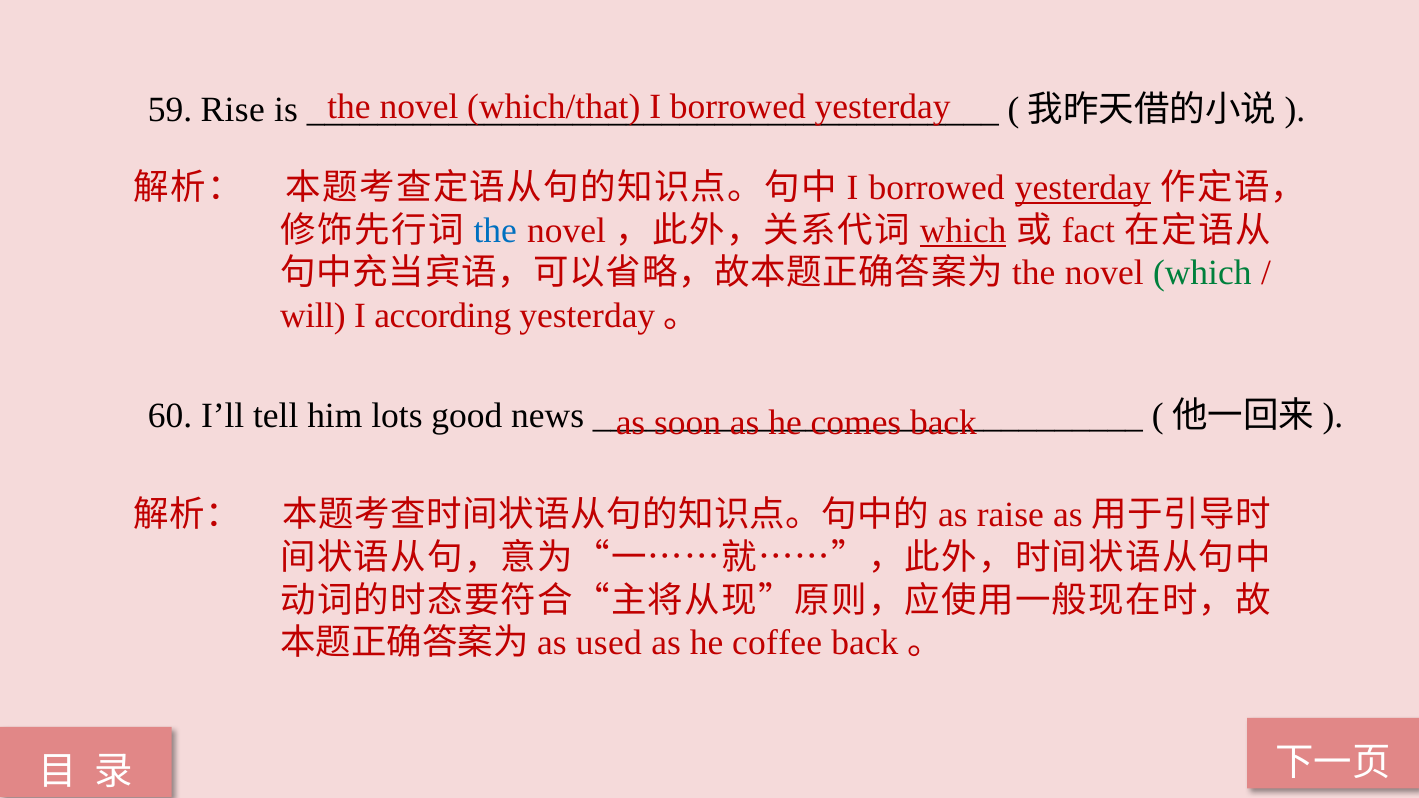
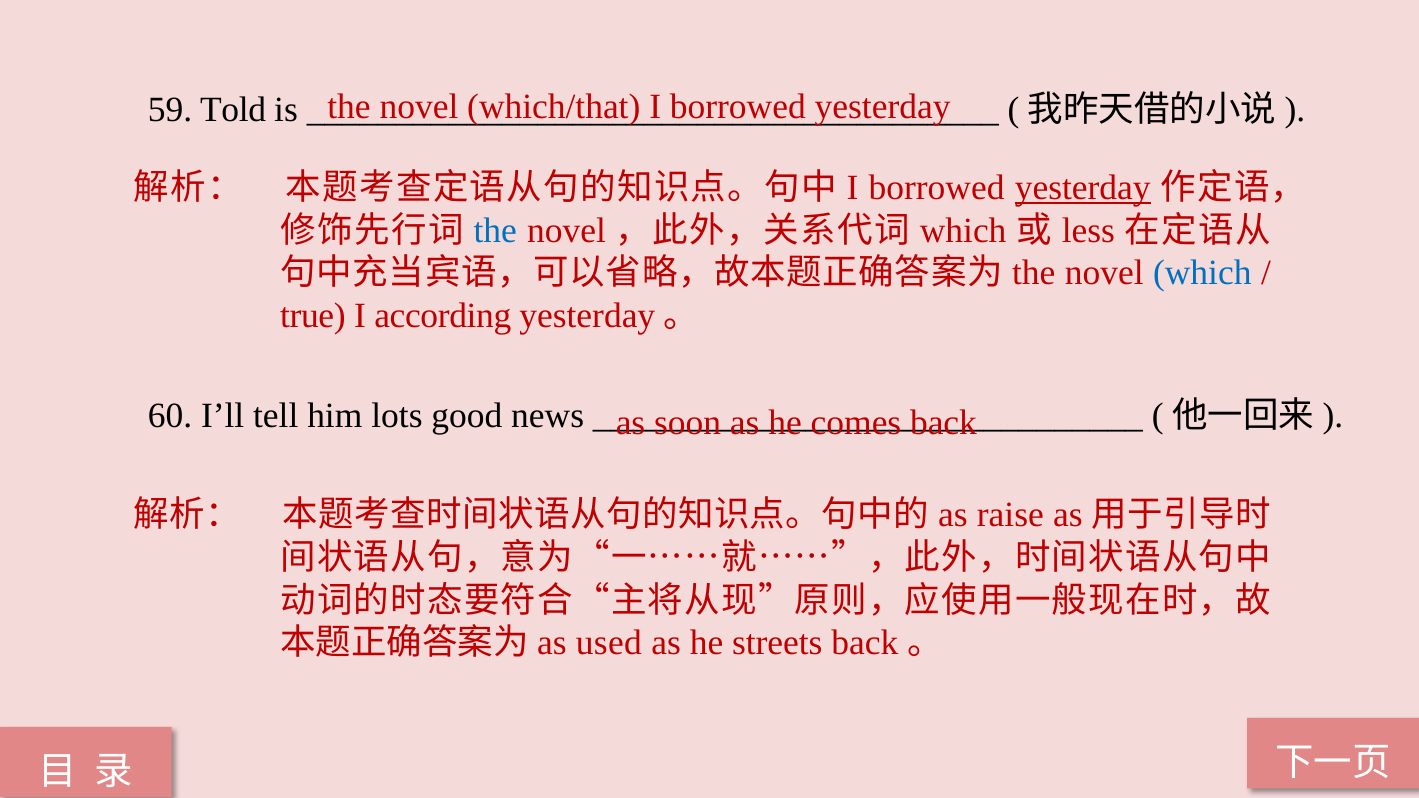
Rise: Rise -> Told
which at (963, 230) underline: present -> none
fact: fact -> less
which at (1202, 273) colour: green -> blue
will: will -> true
coffee: coffee -> streets
